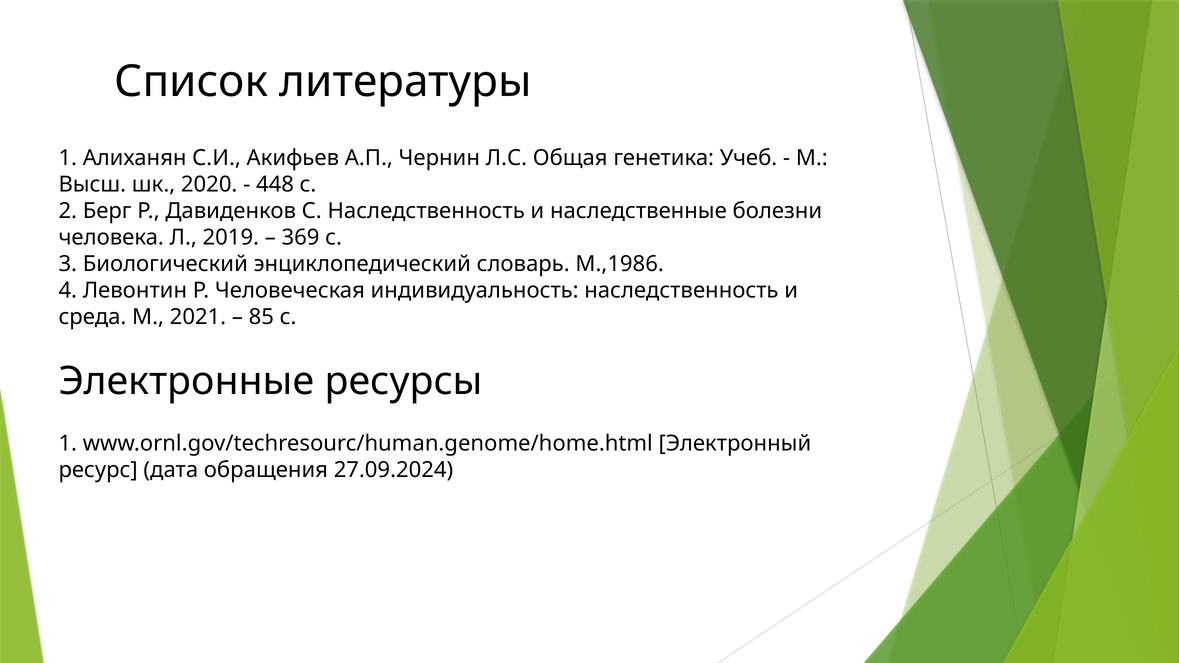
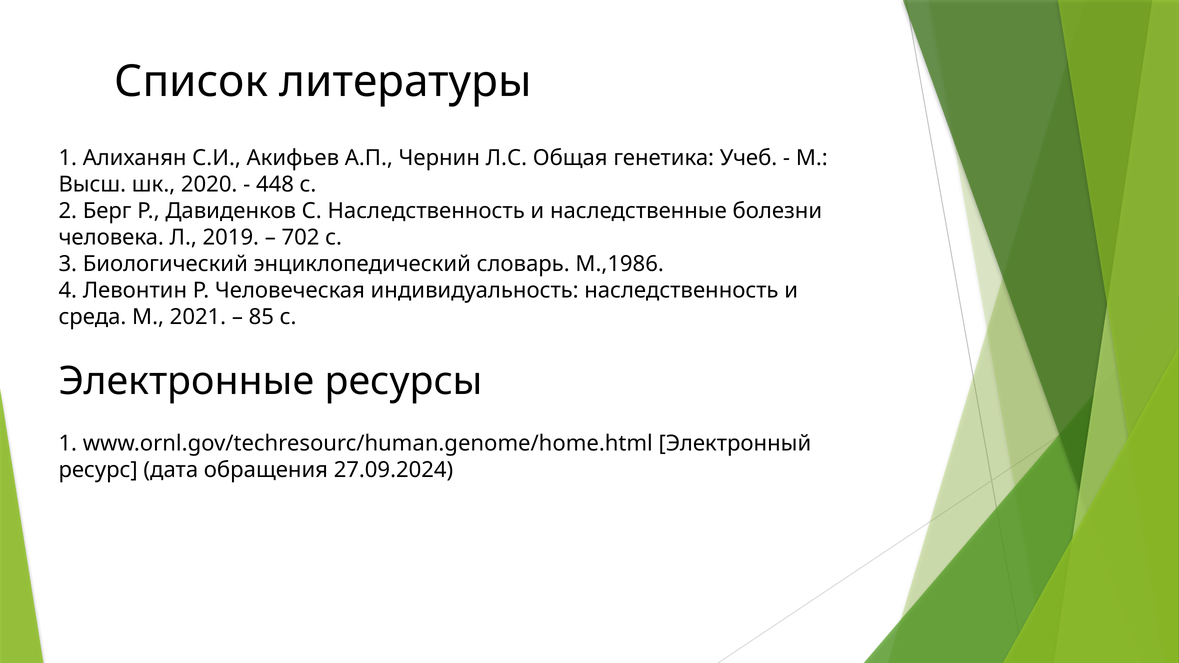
369: 369 -> 702
